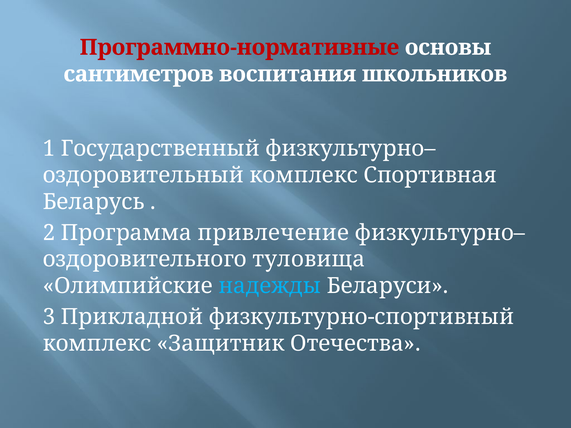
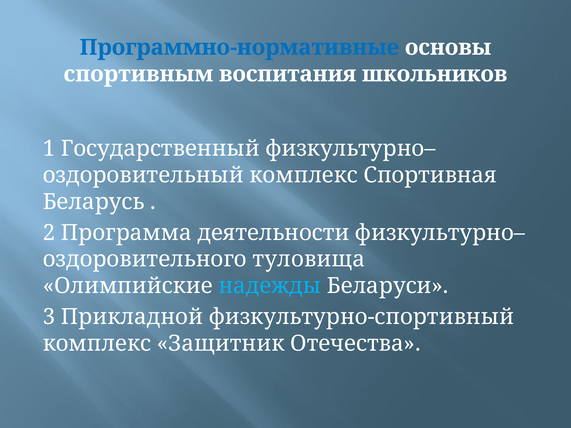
Программно-нормативные colour: red -> blue
сантиметров: сантиметров -> спортивным
привлечение: привлечение -> деятельности
